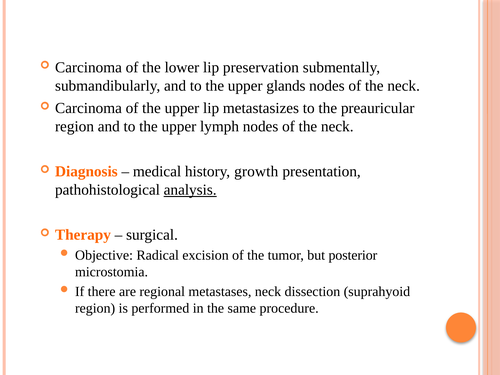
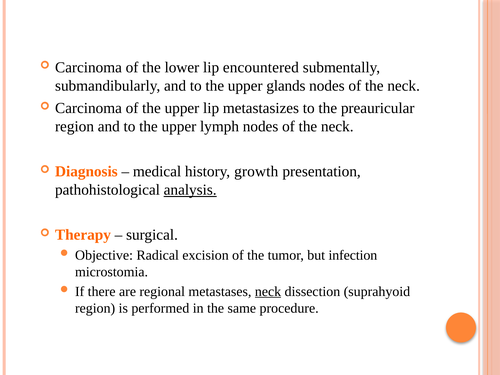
preservation: preservation -> encountered
posterior: posterior -> infection
neck at (268, 291) underline: none -> present
